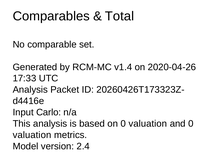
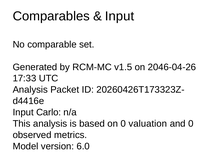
Total at (120, 16): Total -> Input
v1.4: v1.4 -> v1.5
2020-04-26: 2020-04-26 -> 2046-04-26
valuation at (32, 135): valuation -> observed
2.4: 2.4 -> 6.0
